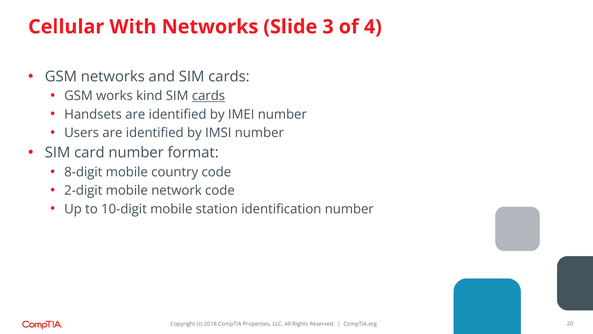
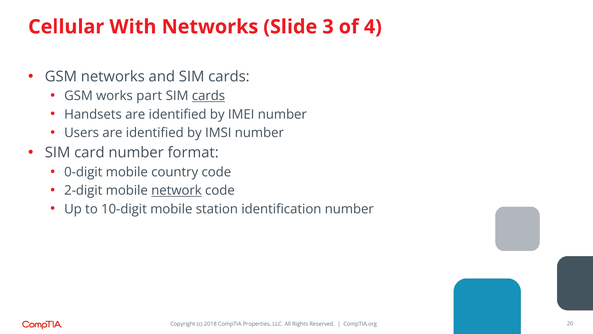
kind: kind -> part
8-digit: 8-digit -> 0-digit
network underline: none -> present
